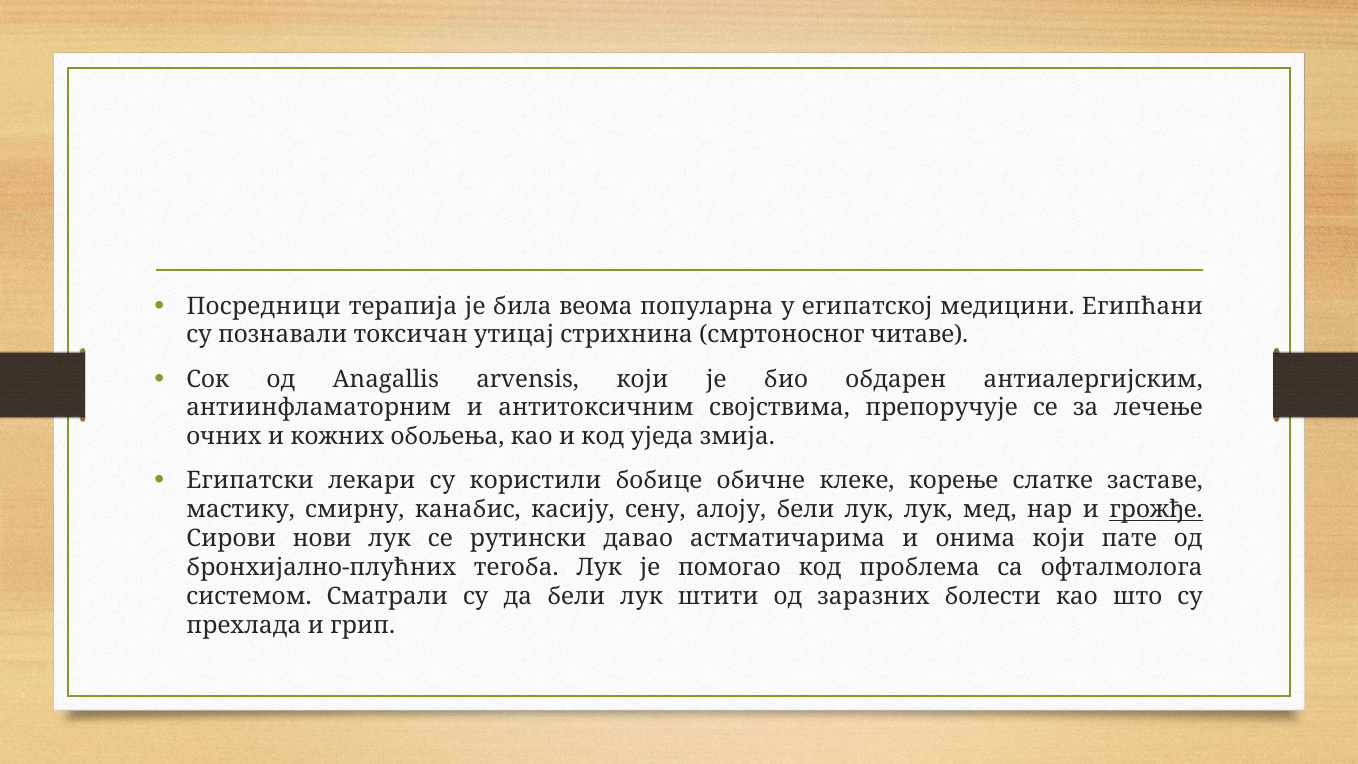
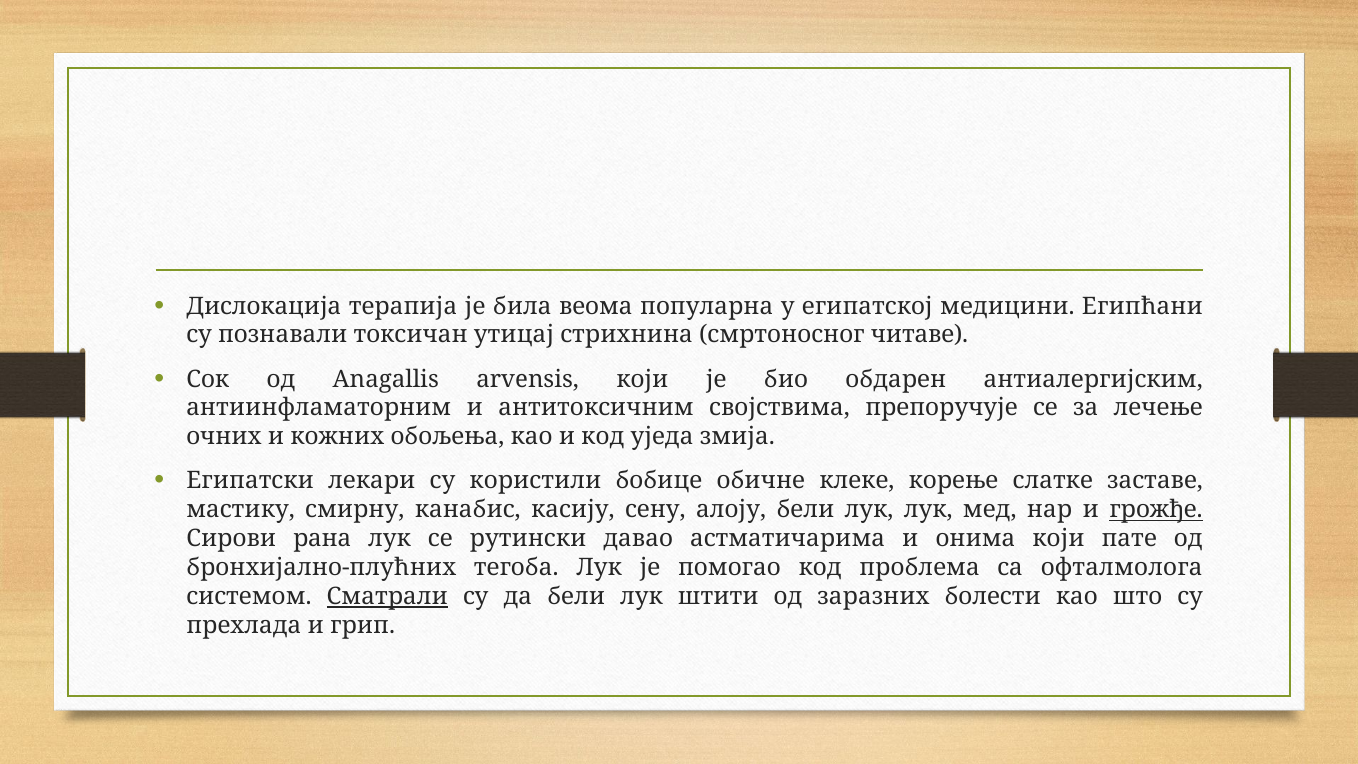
Посредници: Посредници -> Дислокација
нови: нови -> рана
Сматрали underline: none -> present
